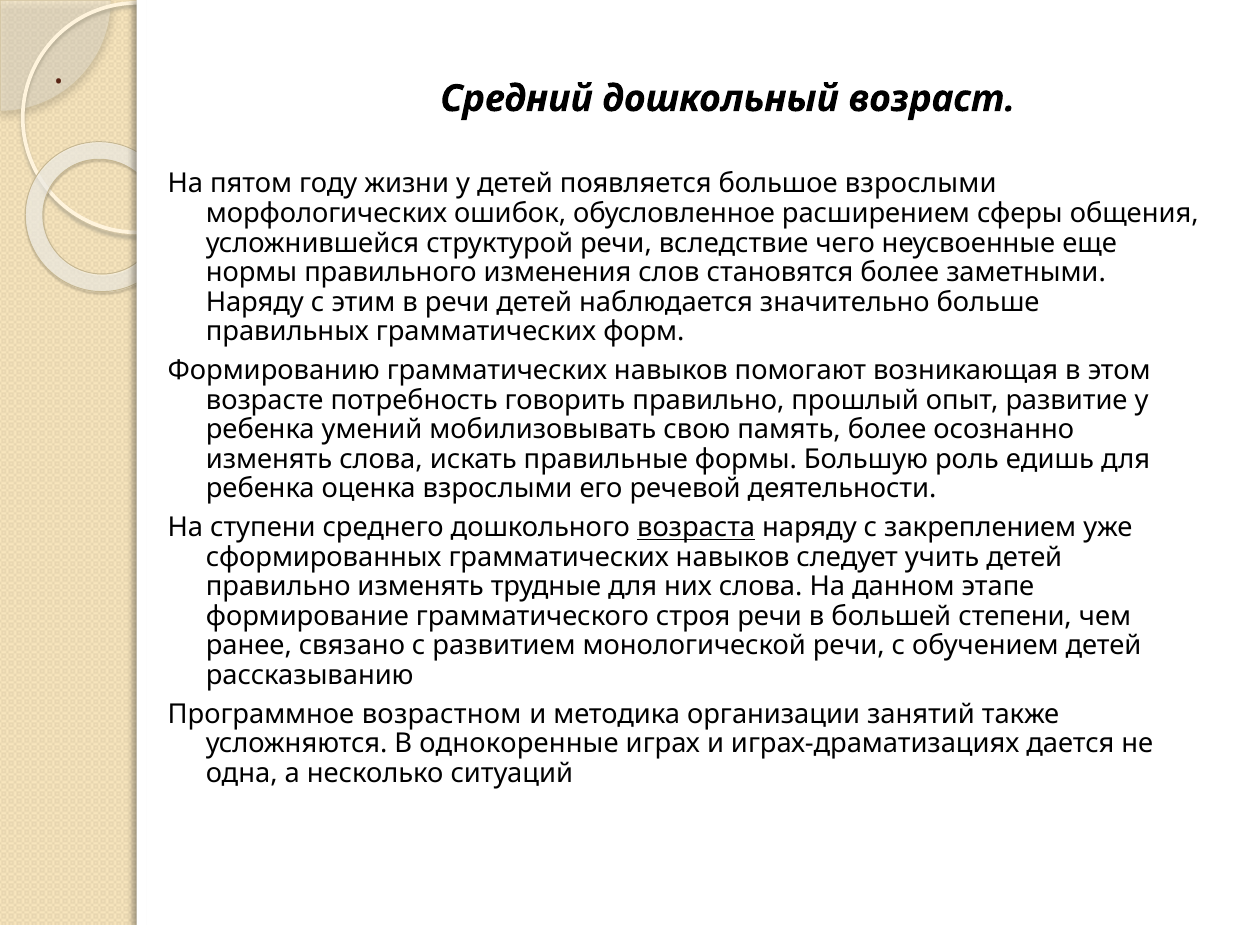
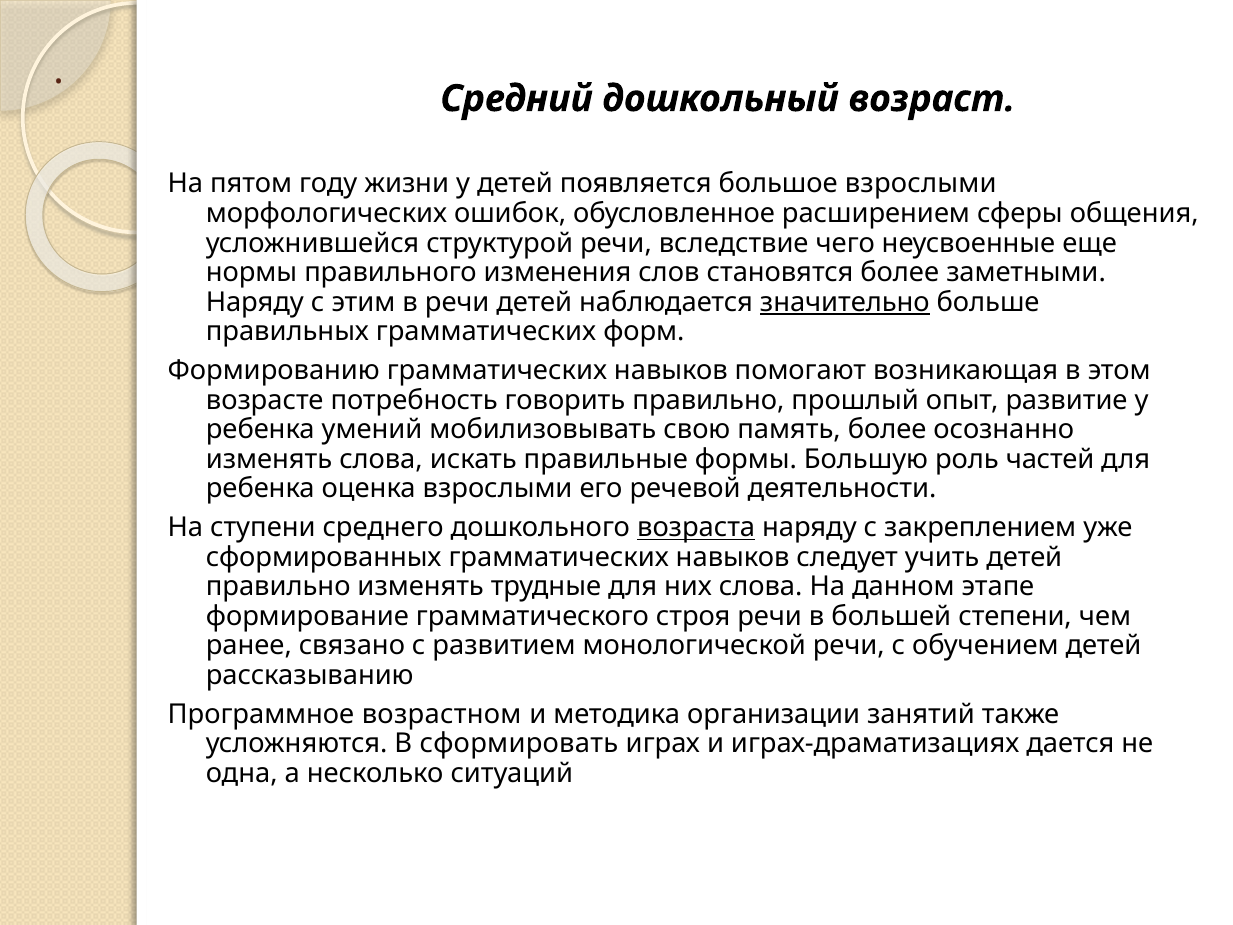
значительно underline: none -> present
едишь: едишь -> частей
однокоренные: однокоренные -> сформировать
